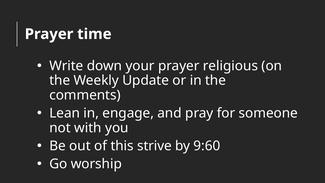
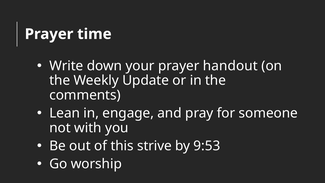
religious: religious -> handout
9:60: 9:60 -> 9:53
